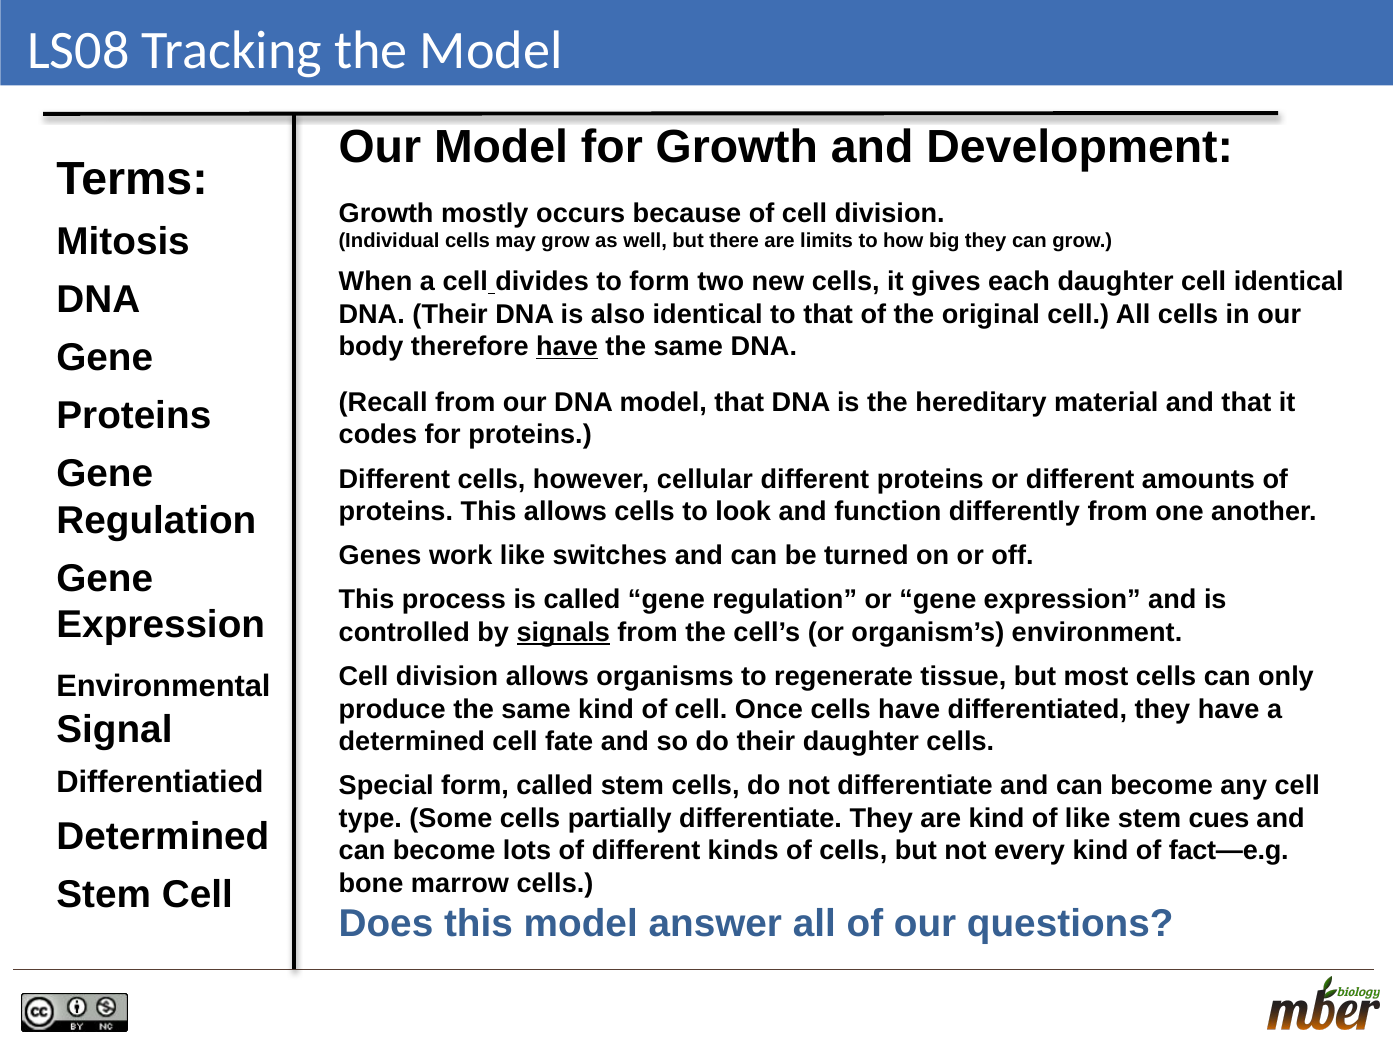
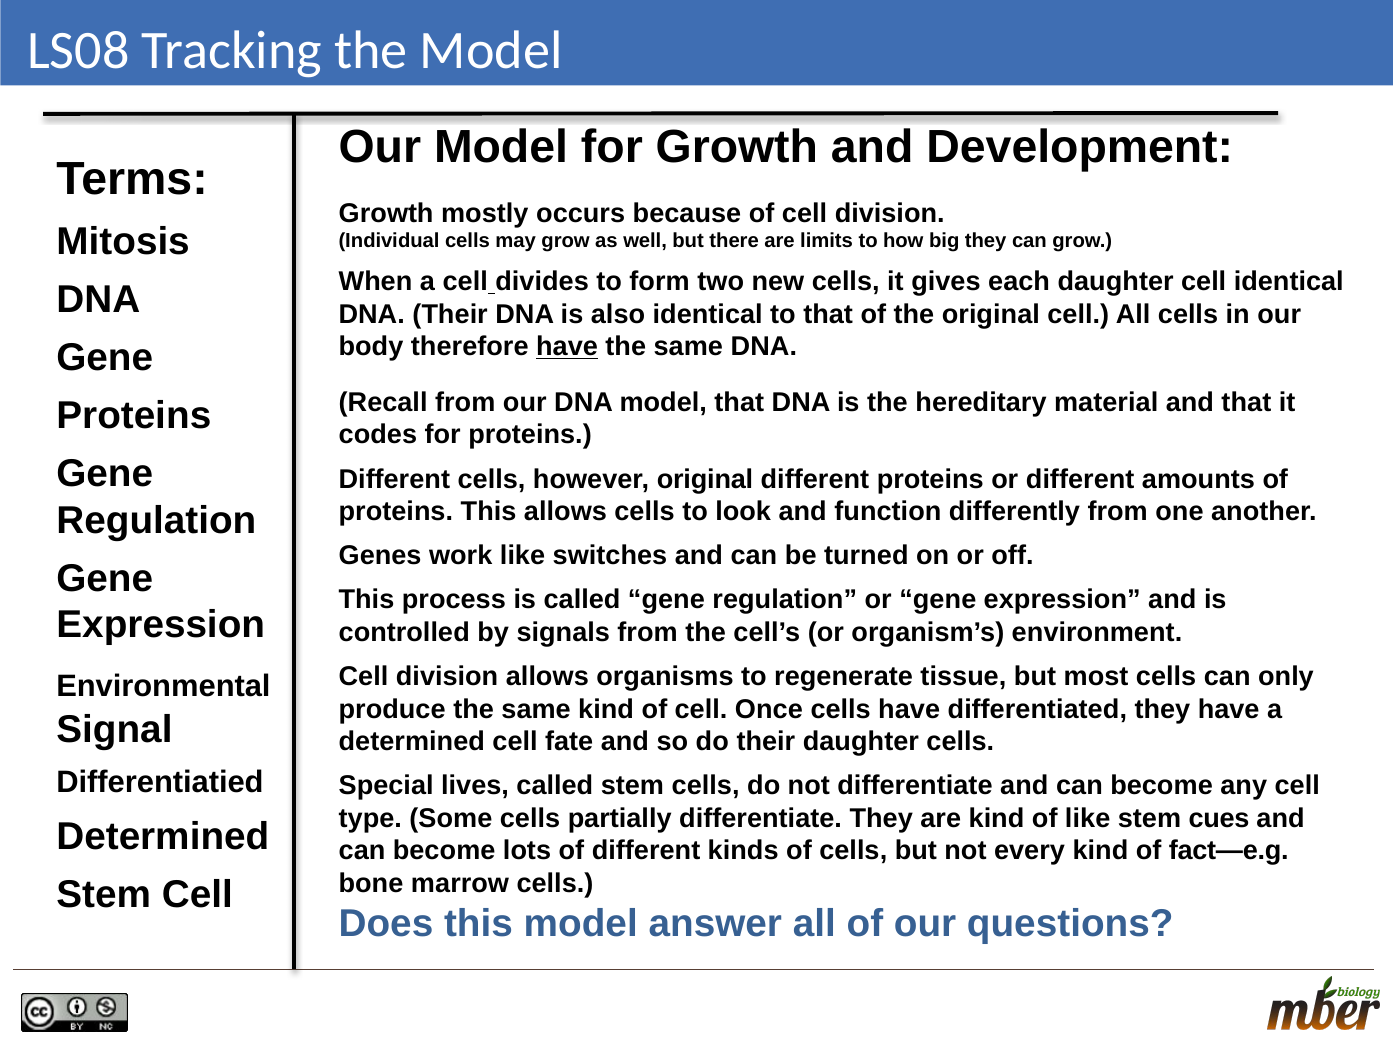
however cellular: cellular -> original
signals underline: present -> none
Special form: form -> lives
